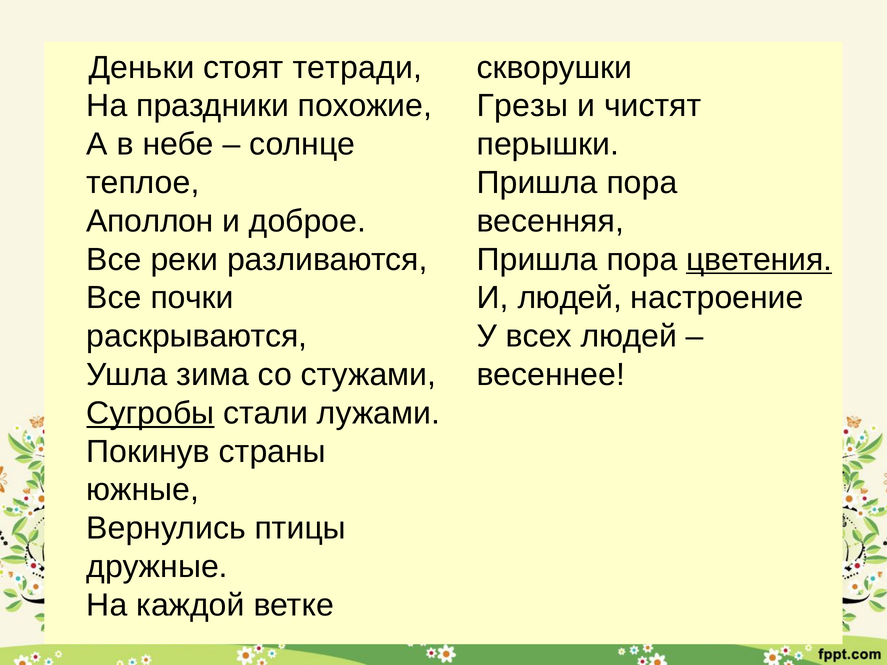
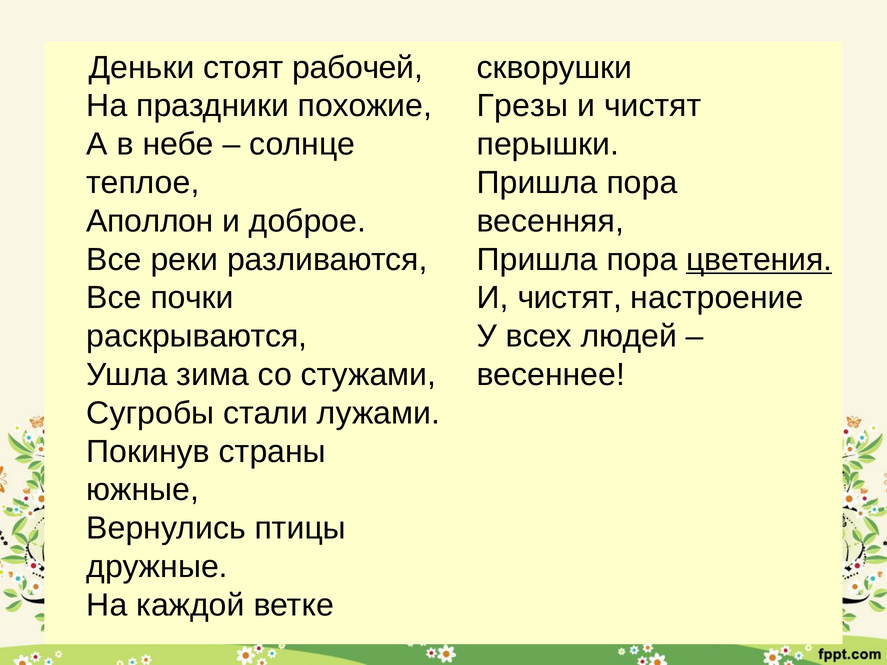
тетради: тетради -> рабочей
людей at (570, 298): людей -> чистят
Сугробы underline: present -> none
